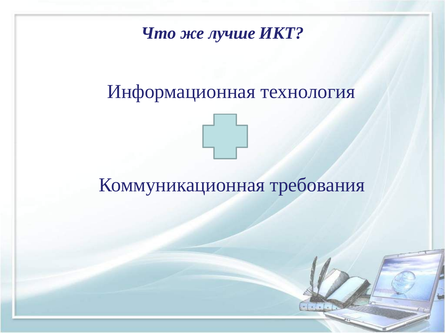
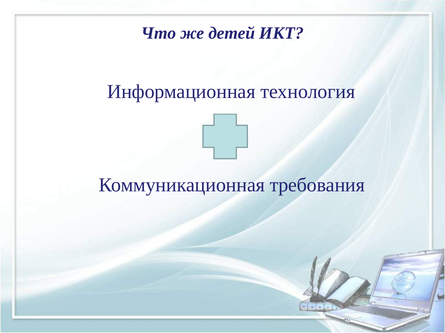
лучше: лучше -> детей
